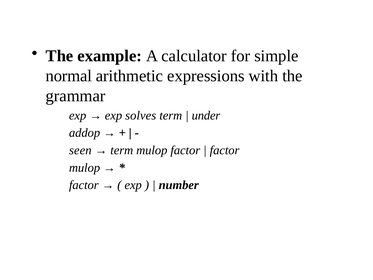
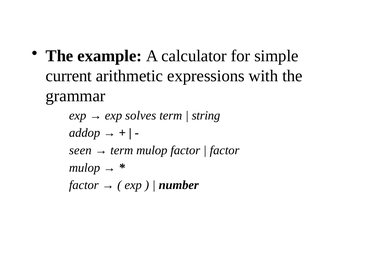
normal: normal -> current
under: under -> string
